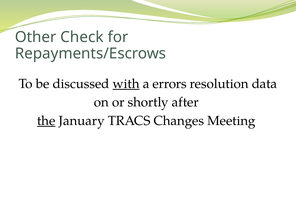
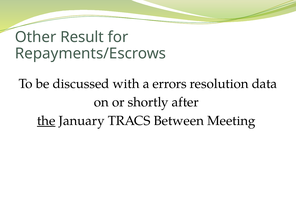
Check: Check -> Result
with underline: present -> none
Changes: Changes -> Between
